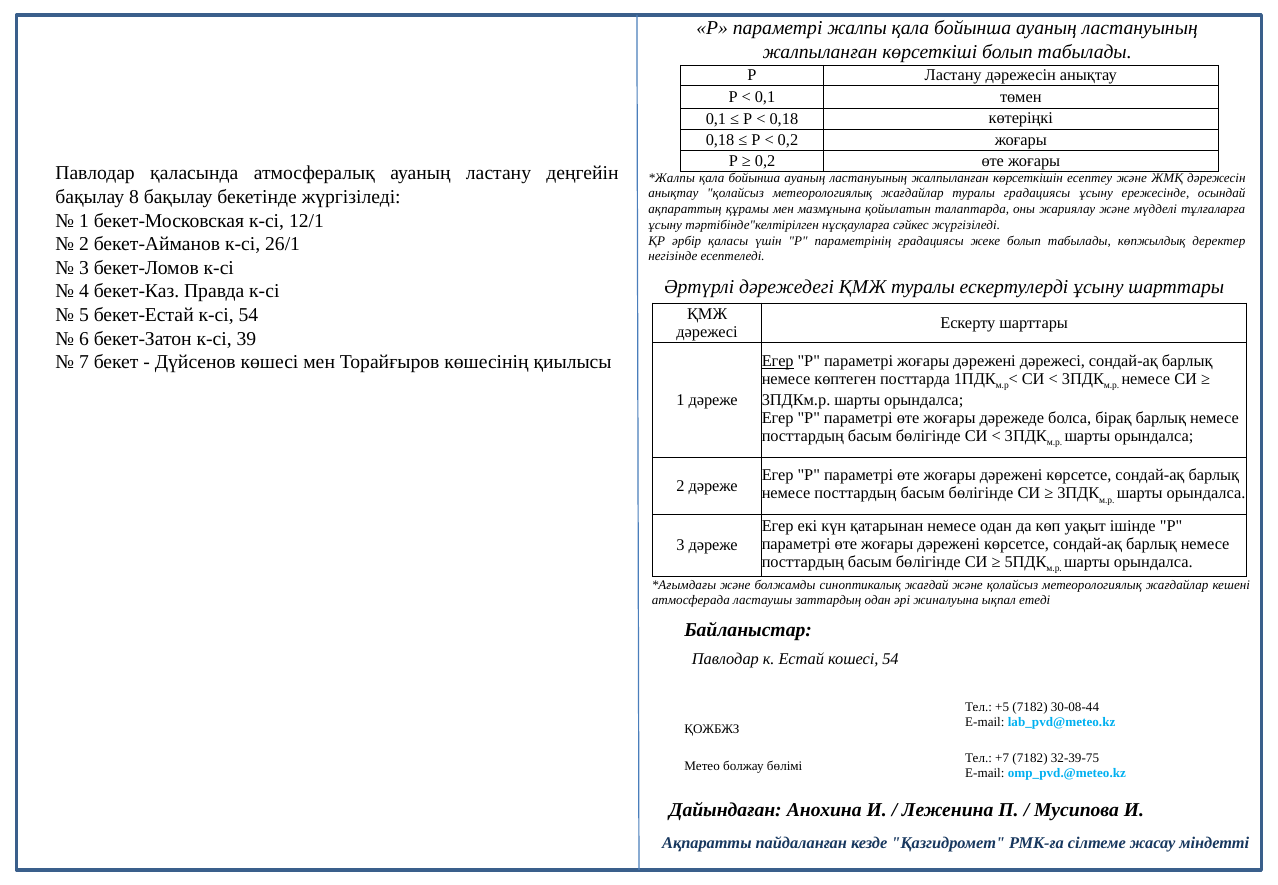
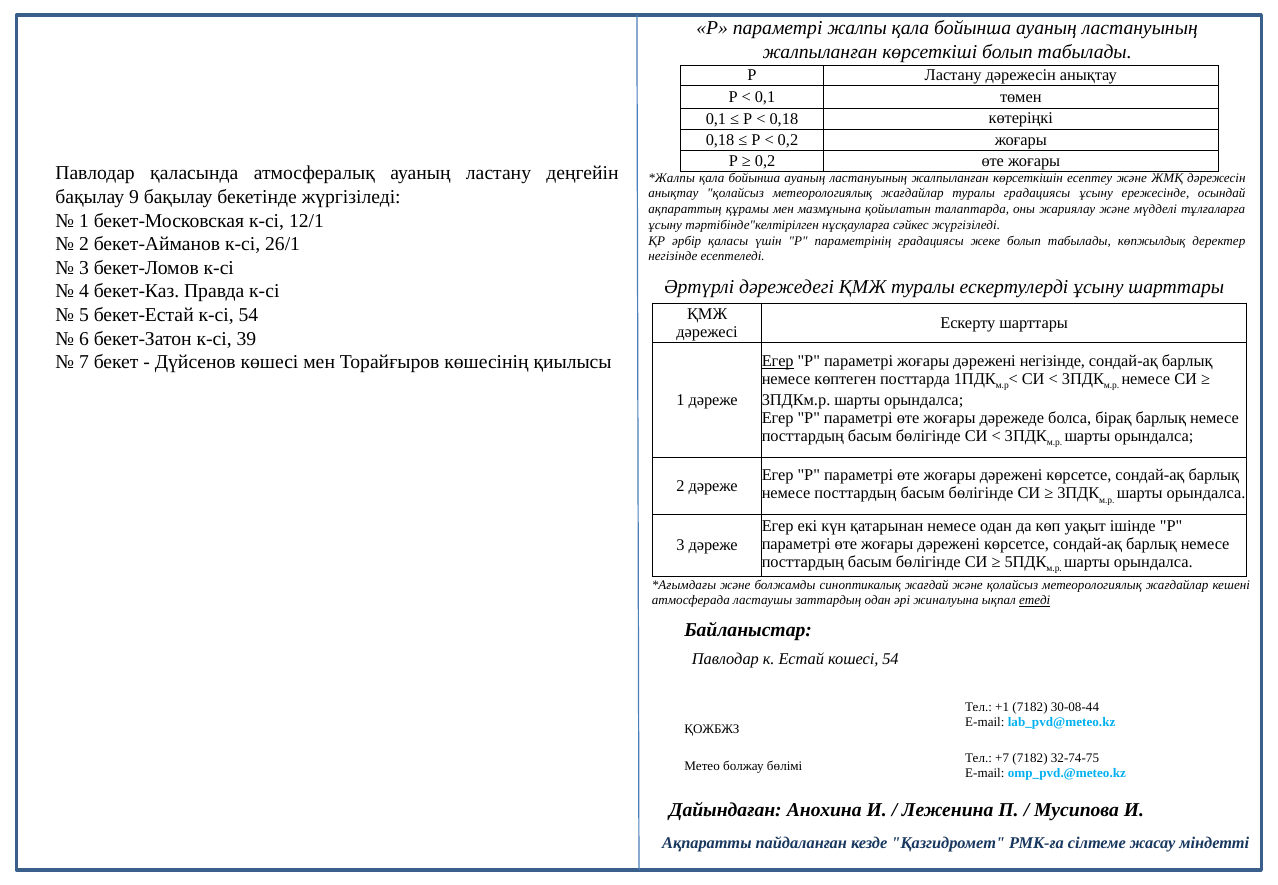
8: 8 -> 9
дәрежені дәрежесі: дәрежесі -> негізінде
етеді underline: none -> present
+5: +5 -> +1
32-39-75: 32-39-75 -> 32-74-75
